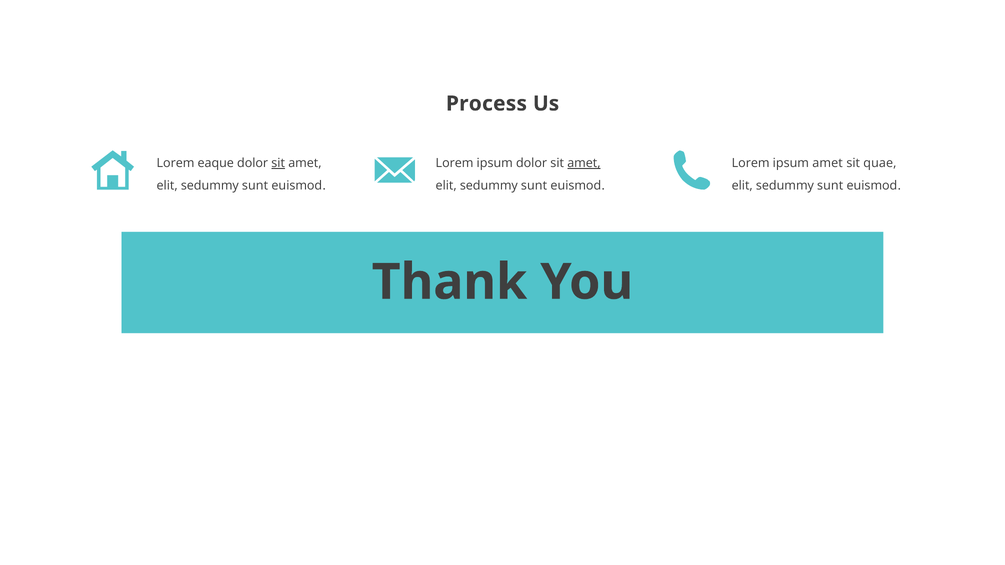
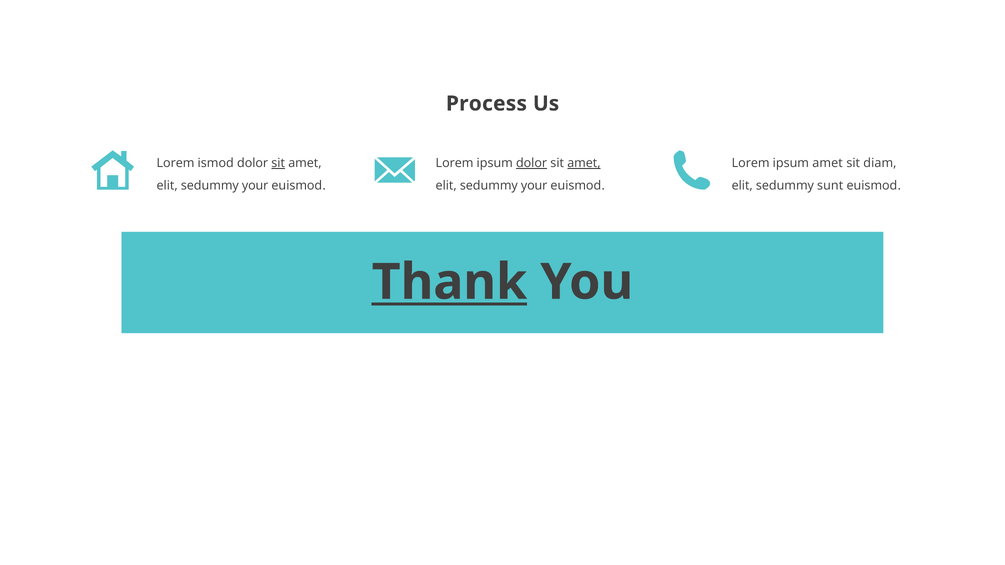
eaque: eaque -> ismod
dolor at (532, 163) underline: none -> present
quae: quae -> diam
sunt at (255, 186): sunt -> your
sunt at (534, 186): sunt -> your
Thank underline: none -> present
